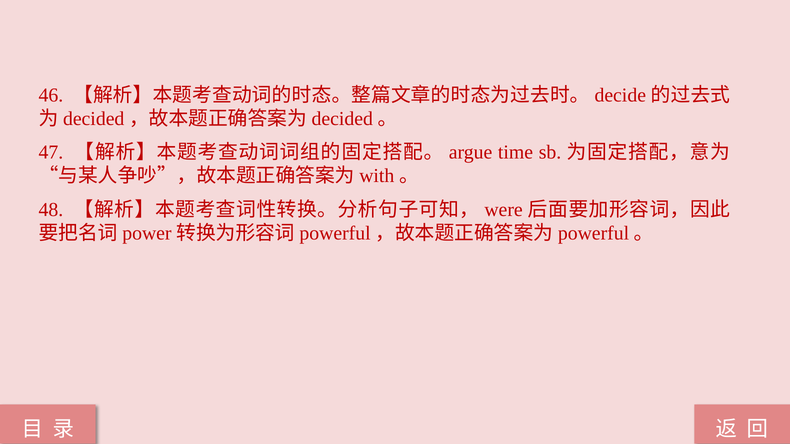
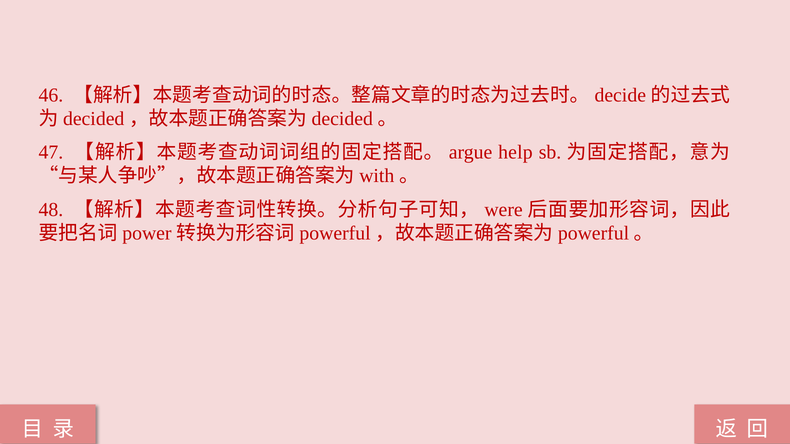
time: time -> help
